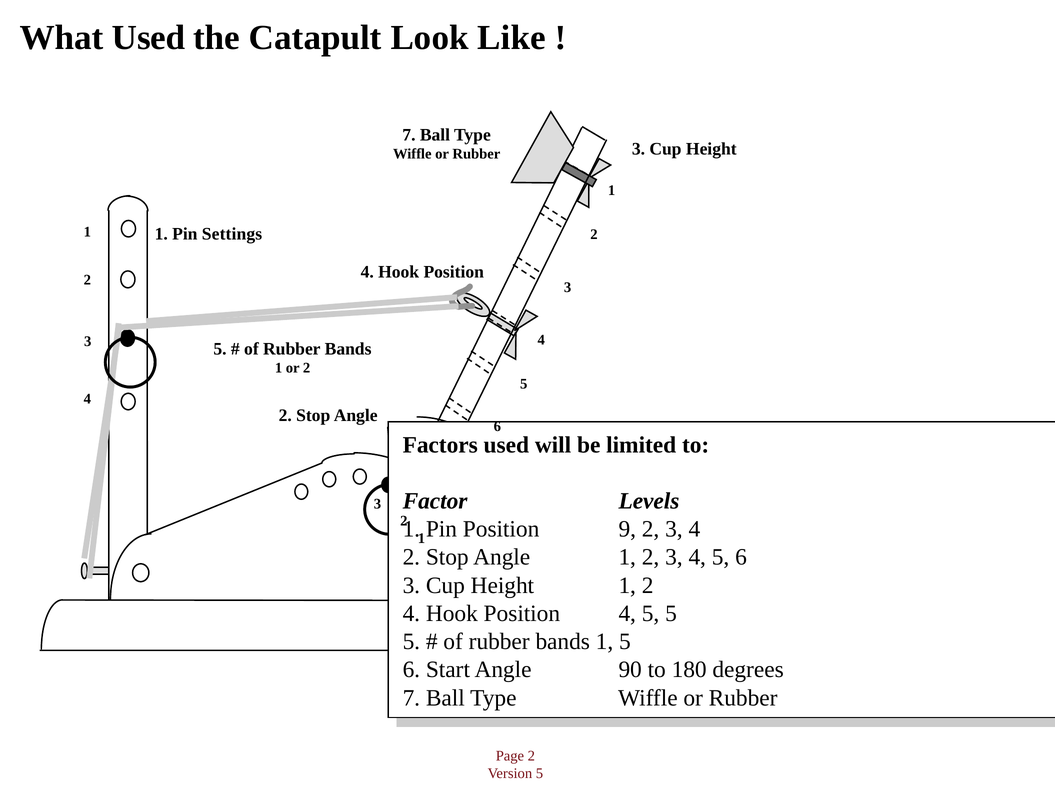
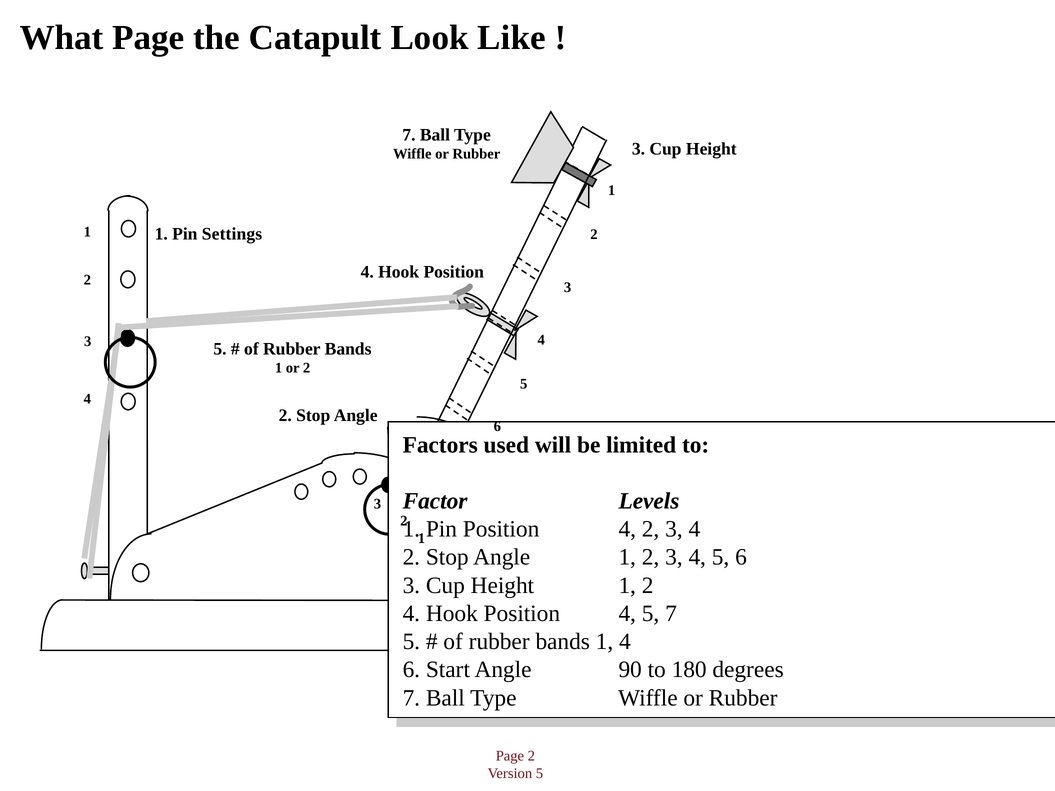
What Used: Used -> Page
9 at (627, 529): 9 -> 4
4 5 5: 5 -> 7
1 5: 5 -> 4
